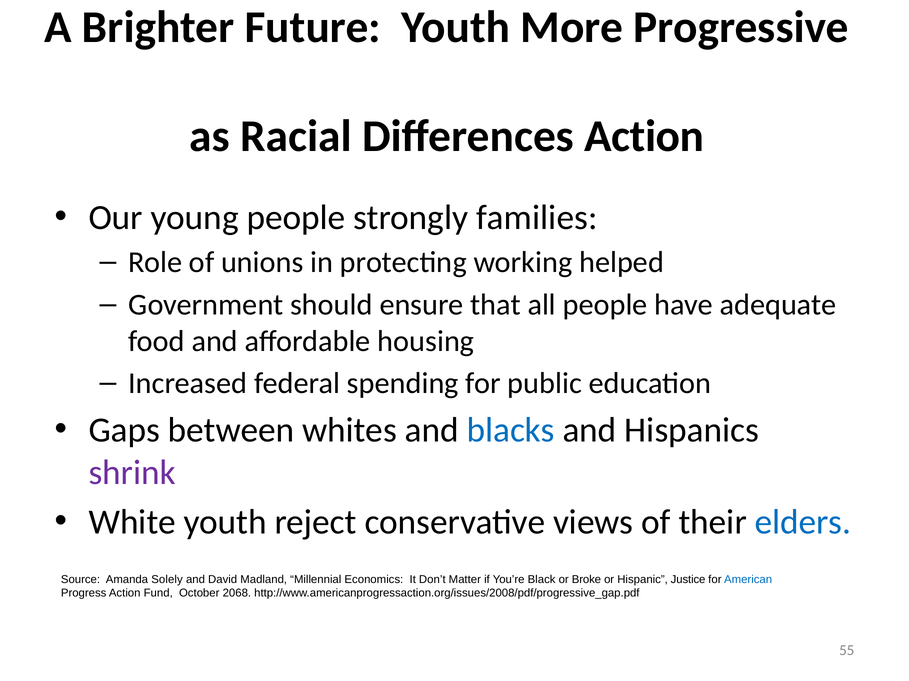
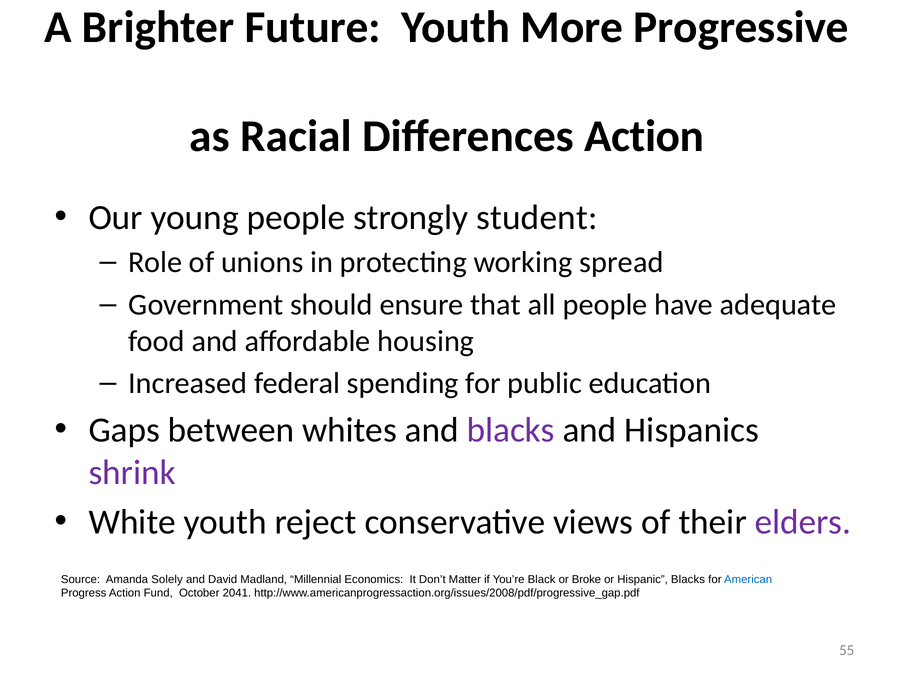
families: families -> student
helped: helped -> spread
blacks at (511, 431) colour: blue -> purple
elders colour: blue -> purple
Hispanic Justice: Justice -> Blacks
2068: 2068 -> 2041
